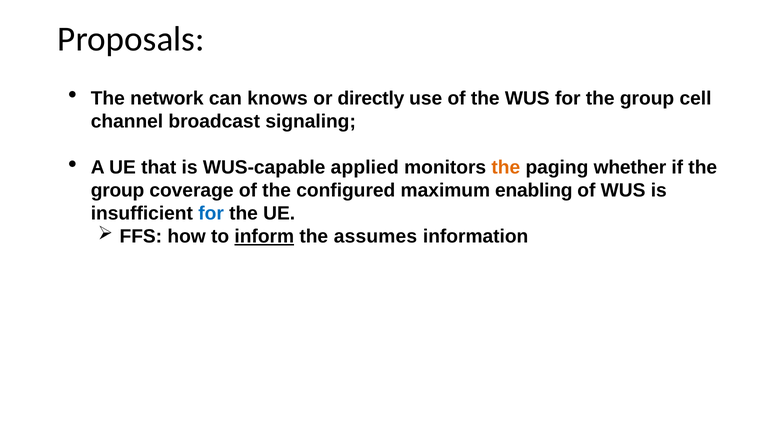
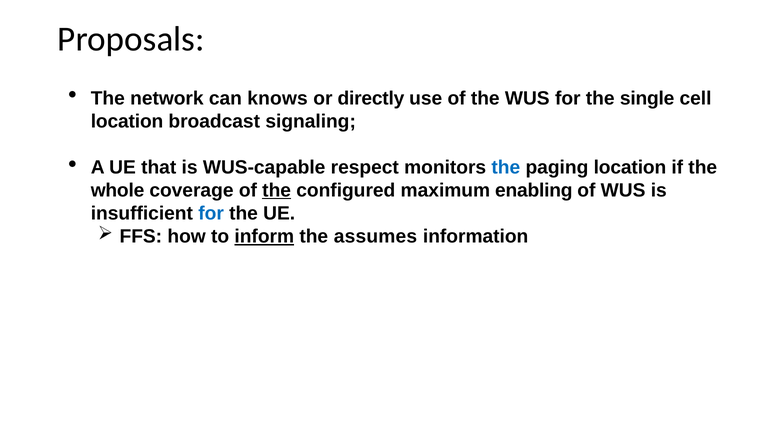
for the group: group -> single
channel at (127, 121): channel -> location
applied: applied -> respect
the at (506, 167) colour: orange -> blue
paging whether: whether -> location
group at (118, 190): group -> whole
the at (277, 190) underline: none -> present
